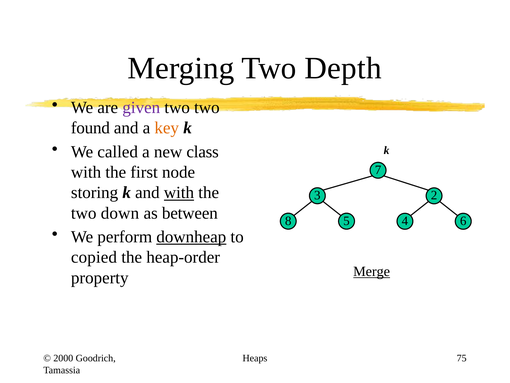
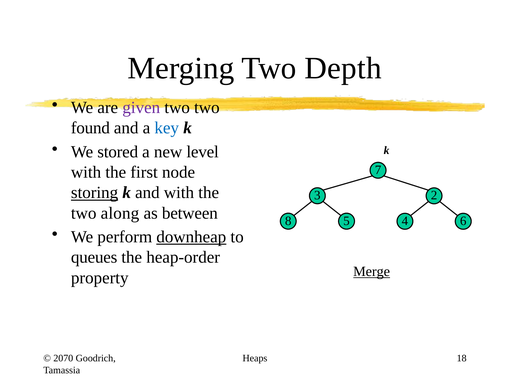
key colour: orange -> blue
called: called -> stored
class: class -> level
storing underline: none -> present
with at (179, 192) underline: present -> none
down: down -> along
copied: copied -> queues
2000: 2000 -> 2070
75: 75 -> 18
